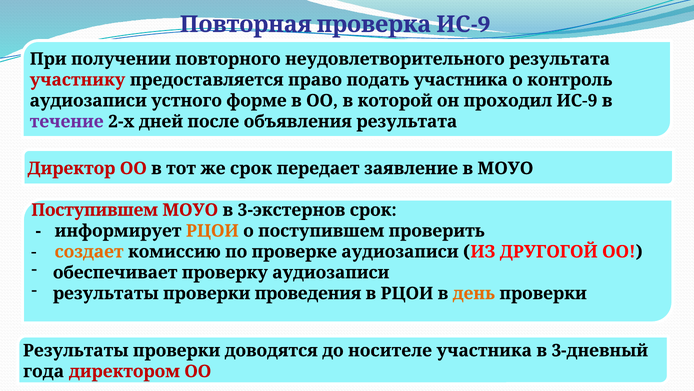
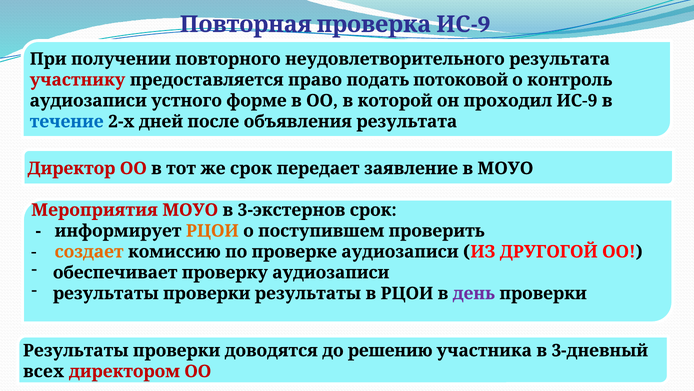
подать участника: участника -> потоковой
течение colour: purple -> blue
Поступившем at (95, 210): Поступившем -> Мероприятия
результаты проверки проведения: проведения -> результаты
день colour: orange -> purple
носителе: носителе -> решению
года: года -> всех
